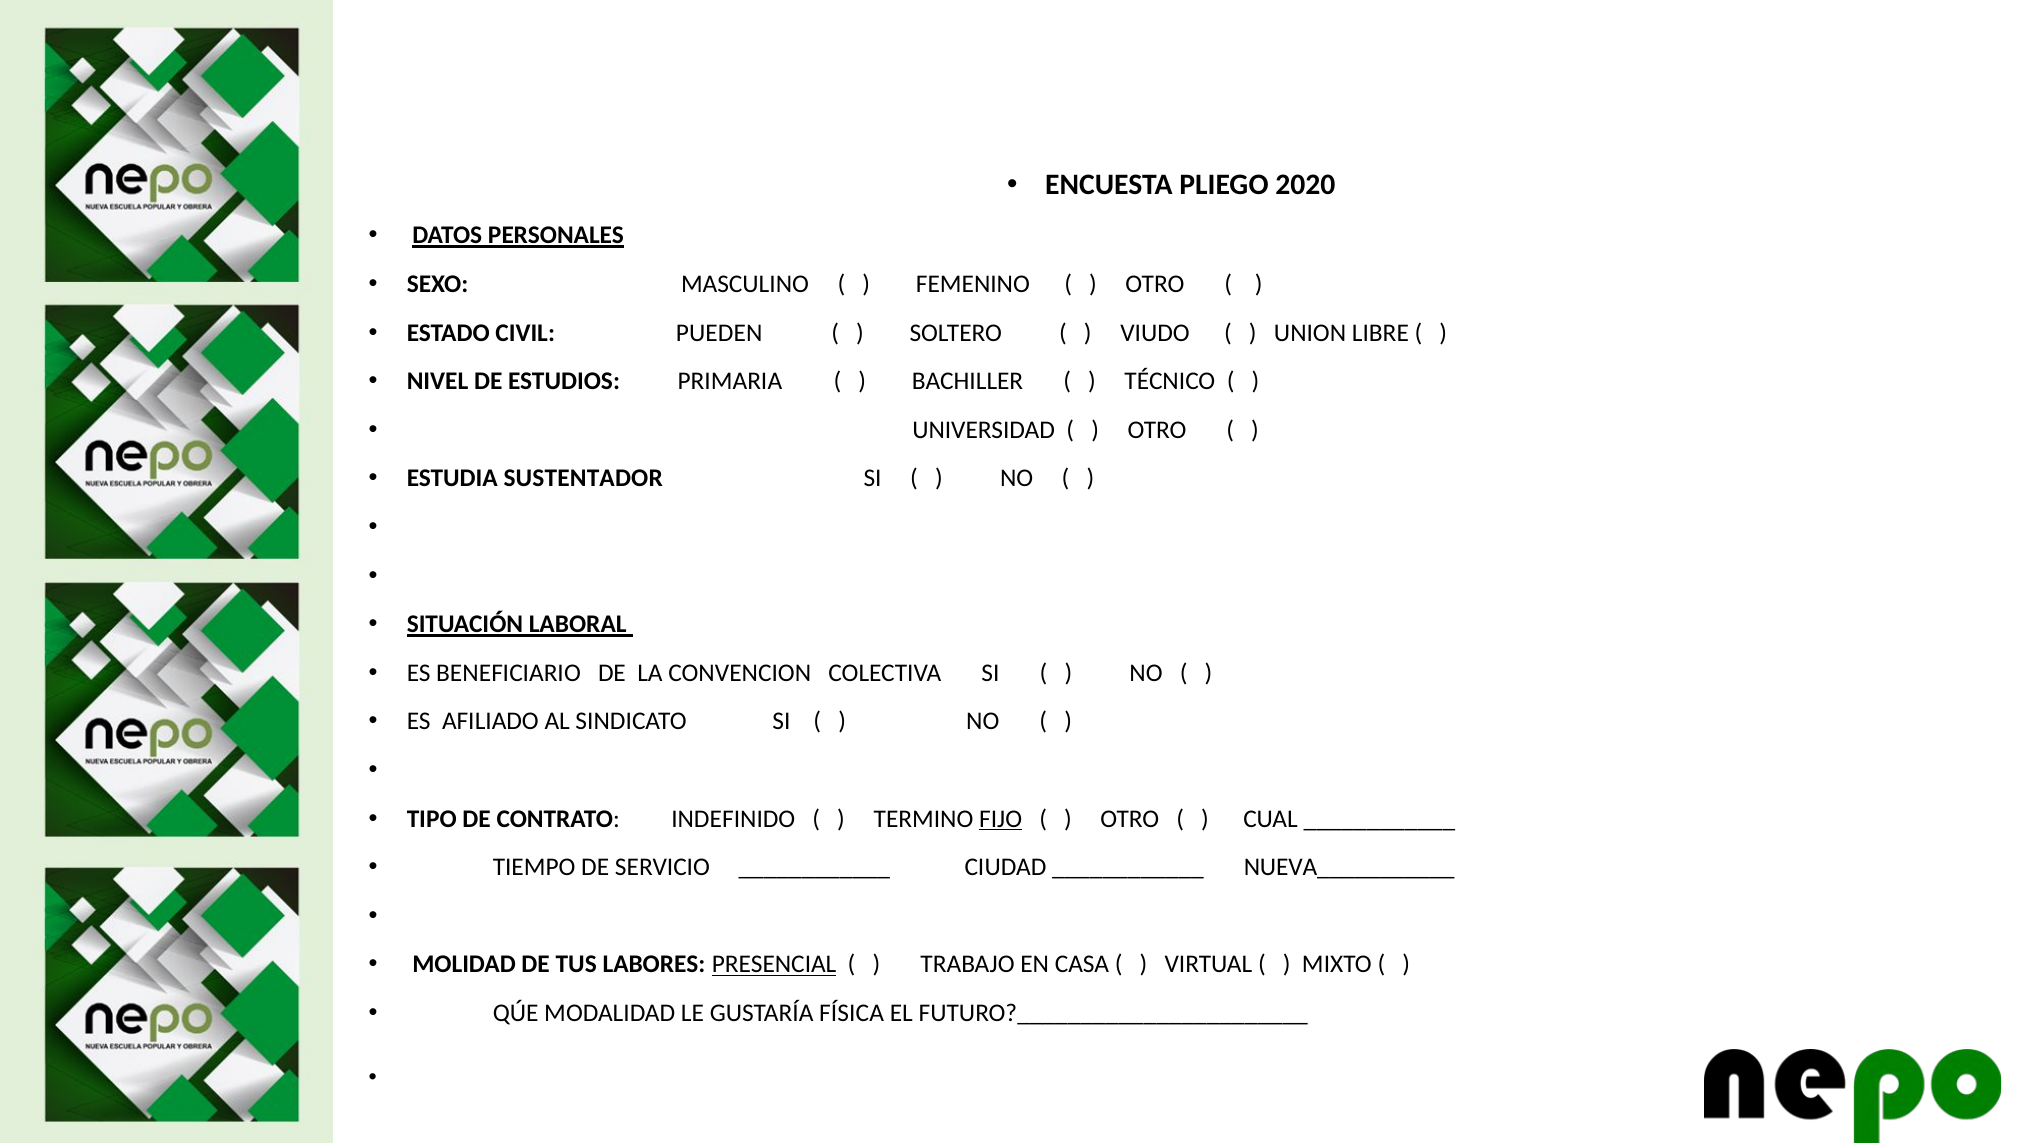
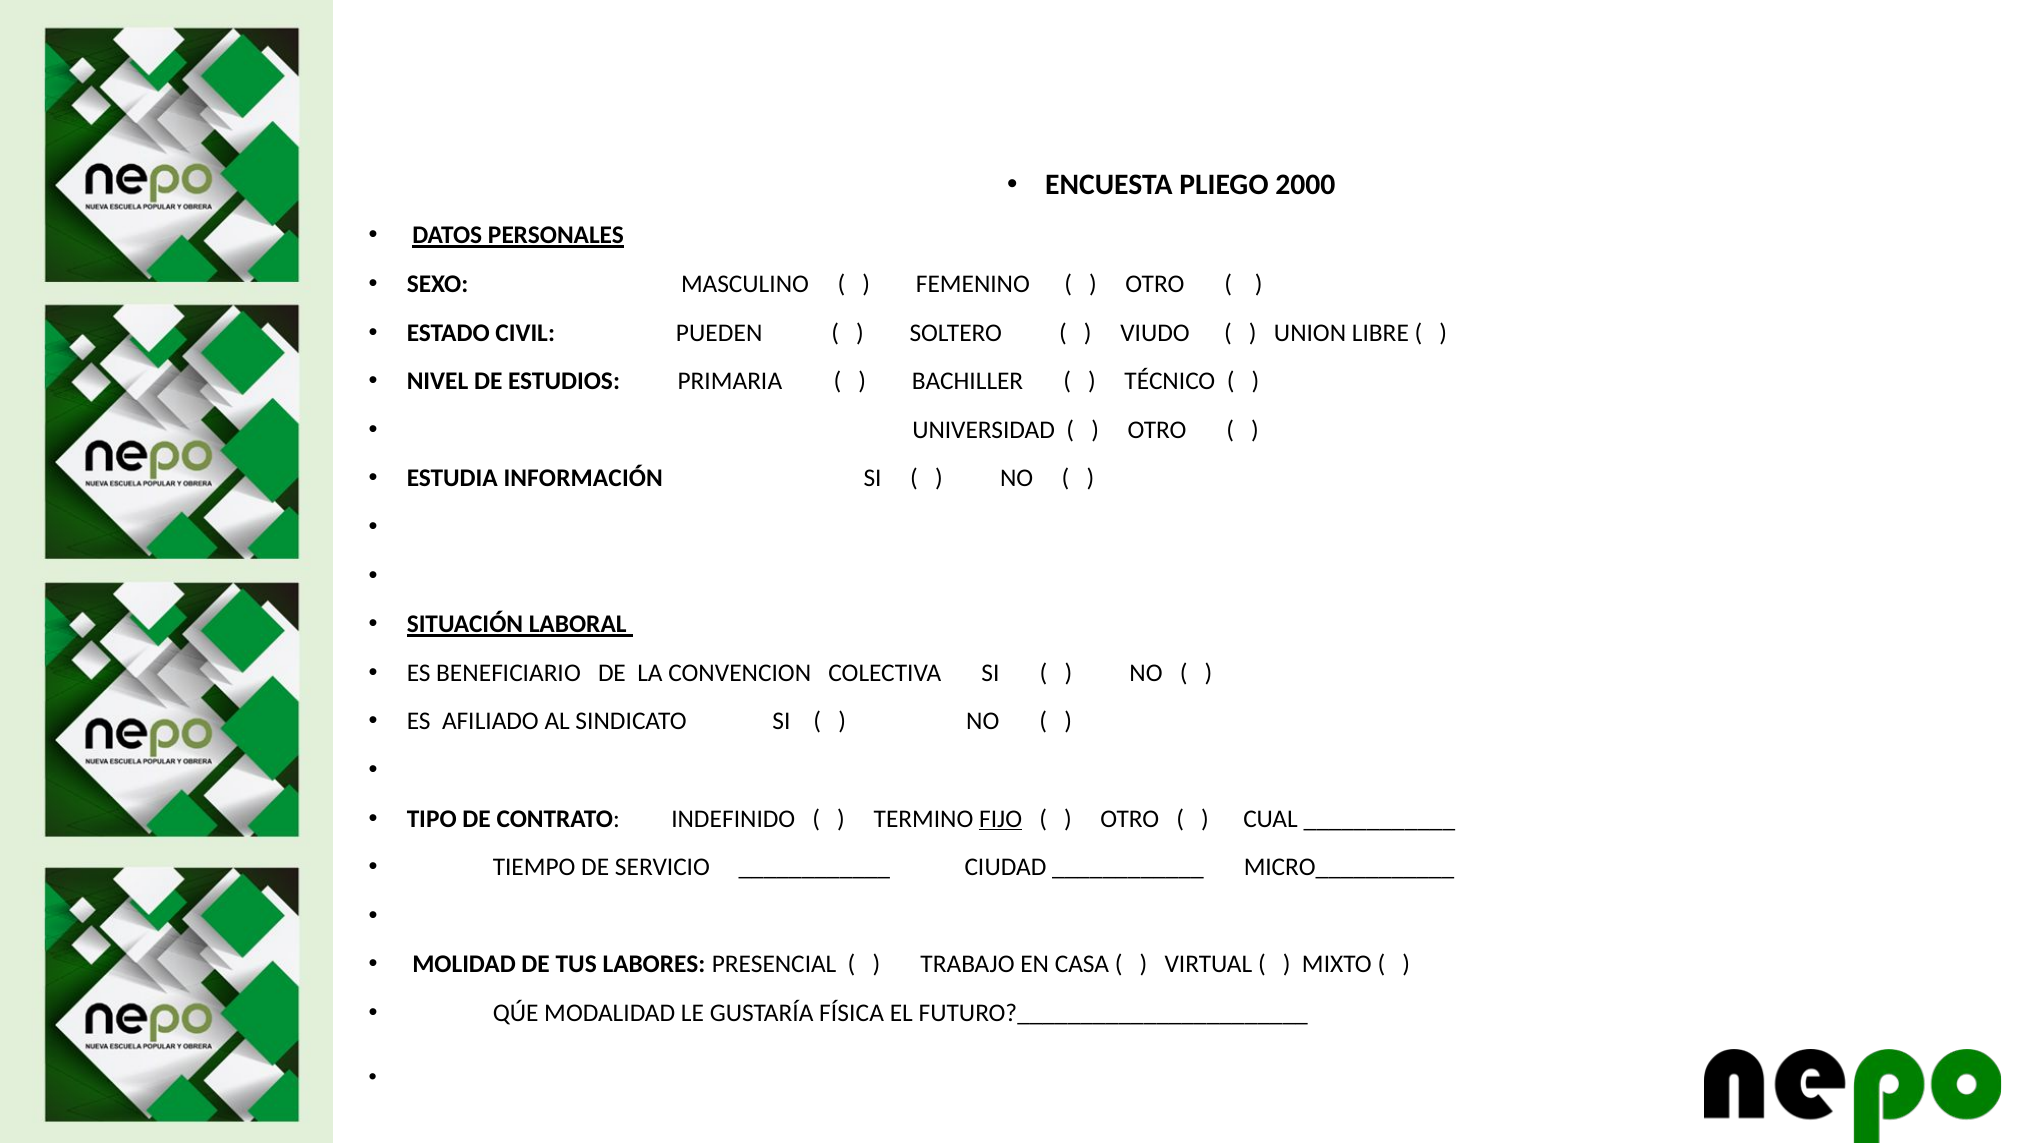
2020: 2020 -> 2000
SUSTENTADOR: SUSTENTADOR -> INFORMACIÓN
NUEVA___________: NUEVA___________ -> MICRO___________
PRESENCIAL underline: present -> none
